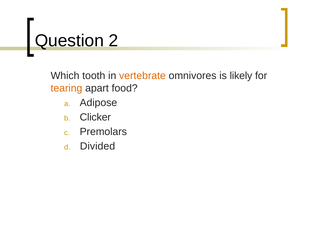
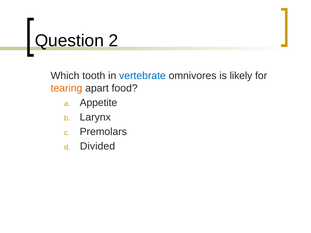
vertebrate colour: orange -> blue
Adipose: Adipose -> Appetite
Clicker: Clicker -> Larynx
